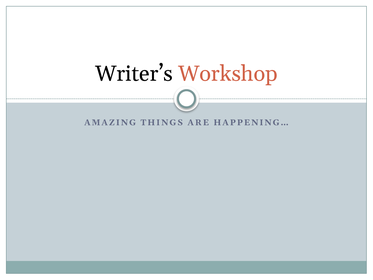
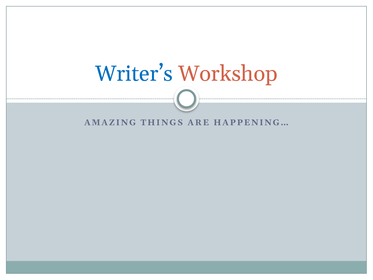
Writer’s colour: black -> blue
